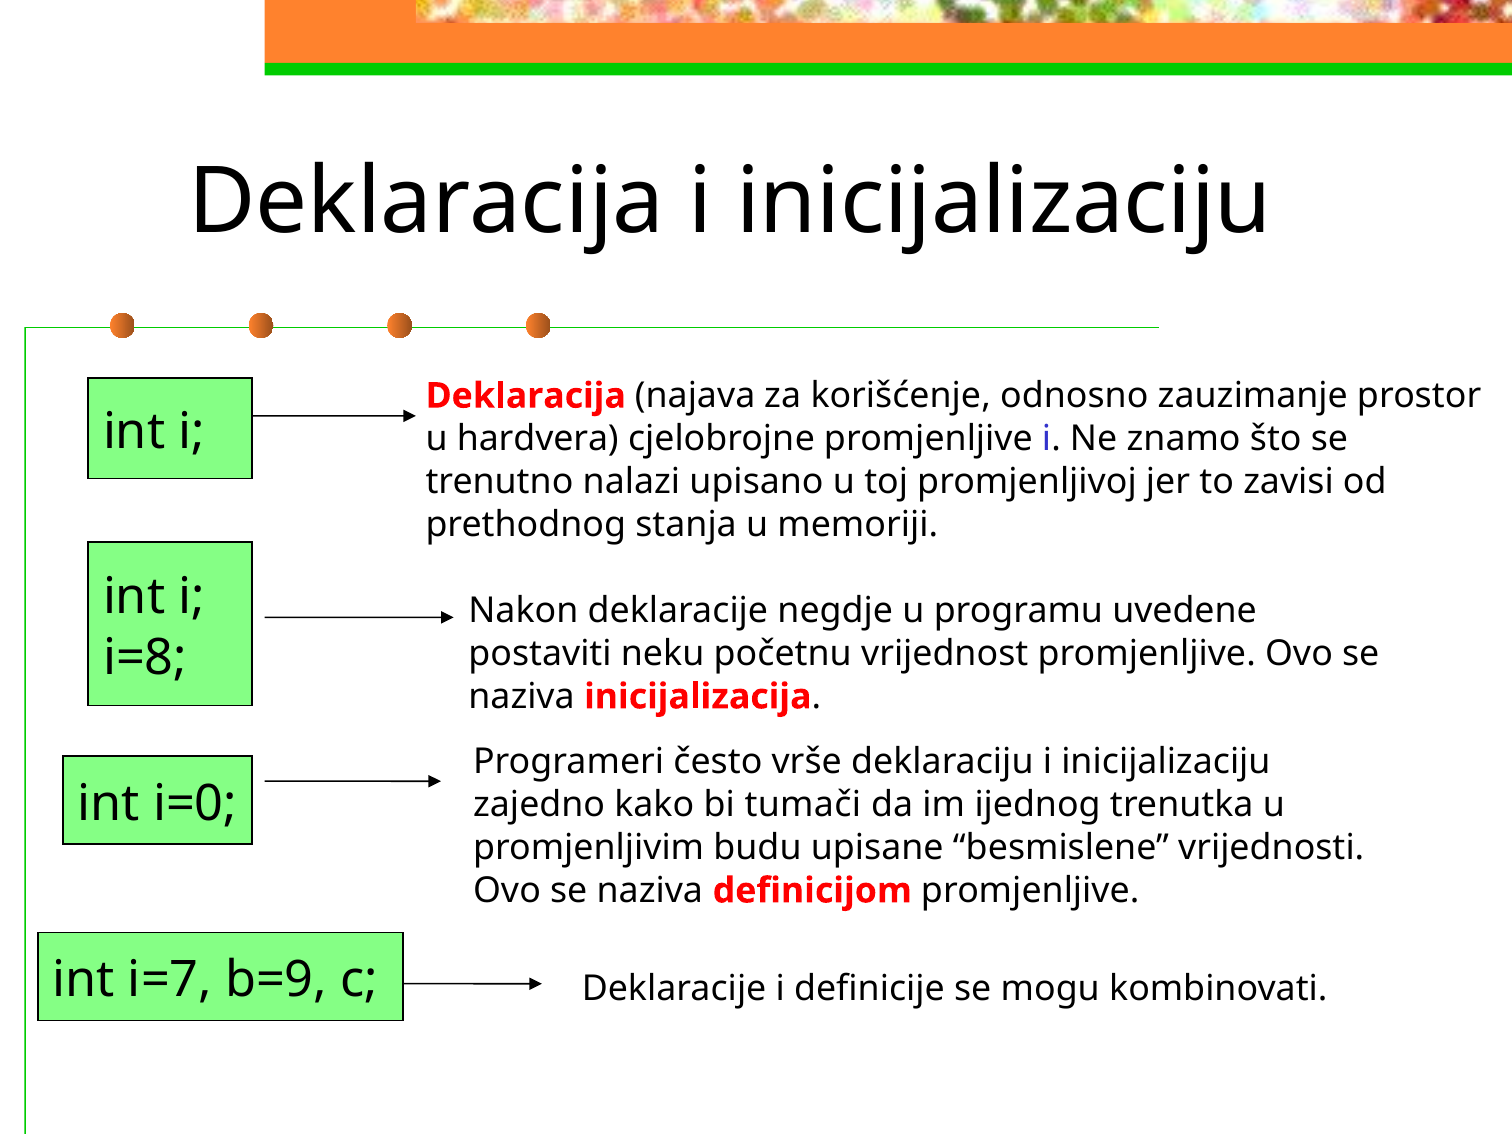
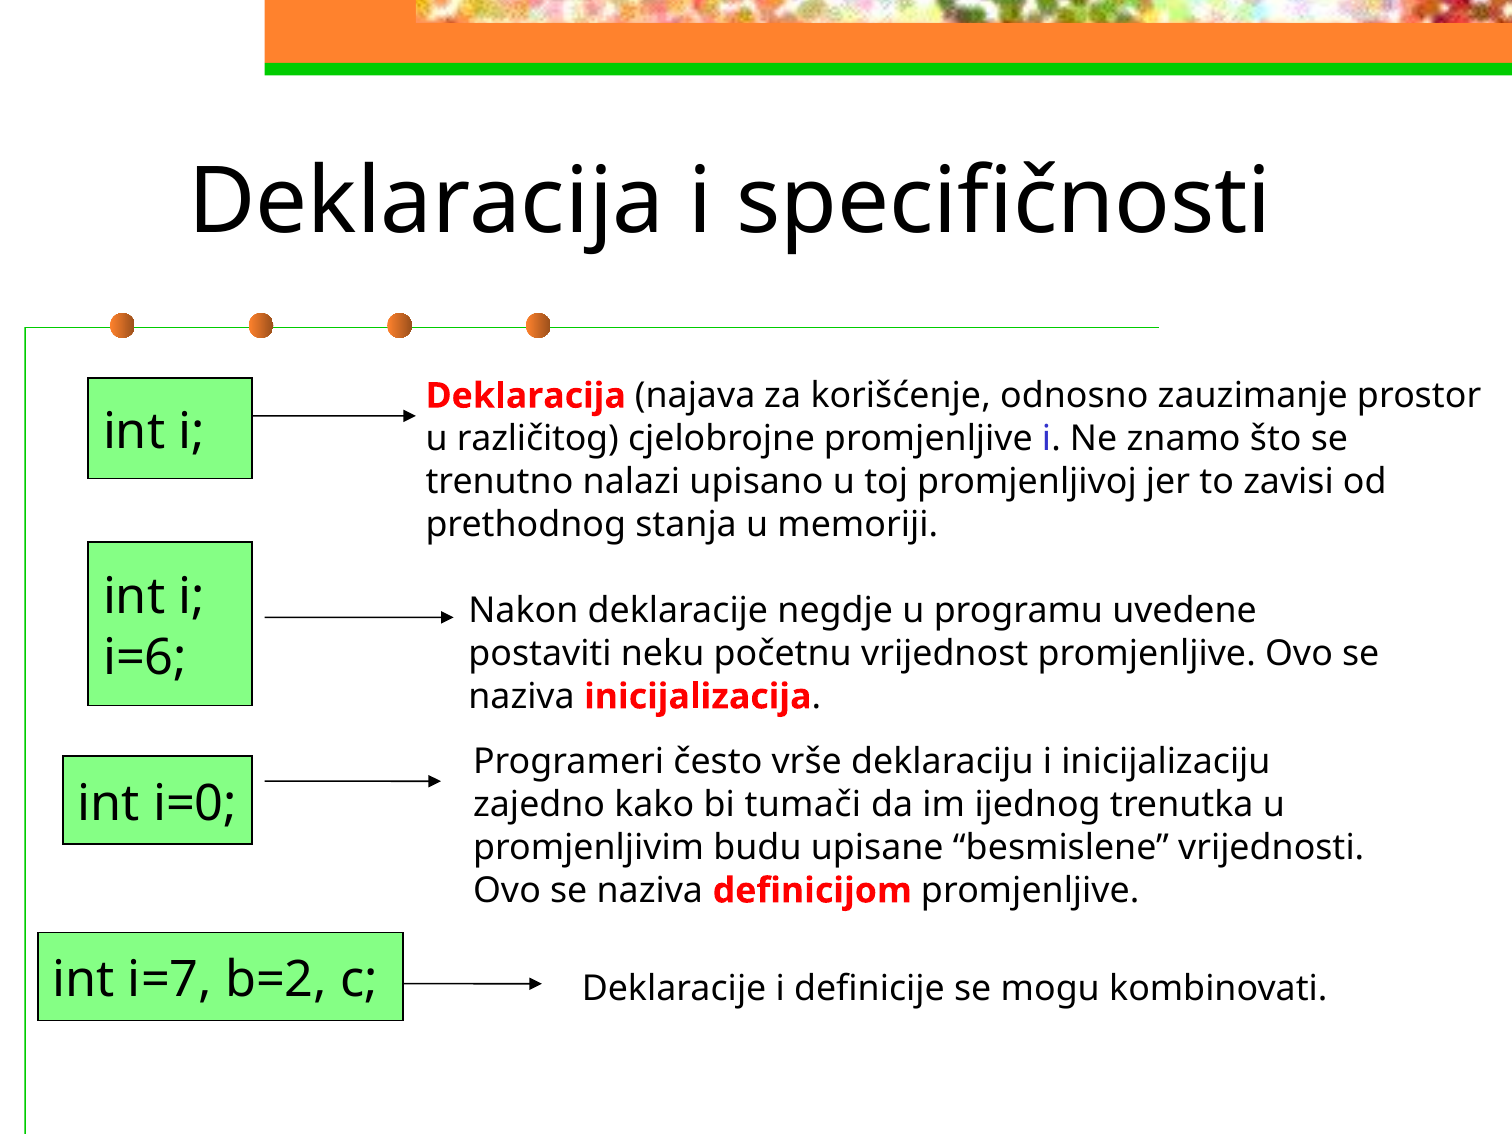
Deklaracija i inicijalizaciju: inicijalizaciju -> specifičnosti
hardvera: hardvera -> različitog
i=8: i=8 -> i=6
b=9: b=9 -> b=2
